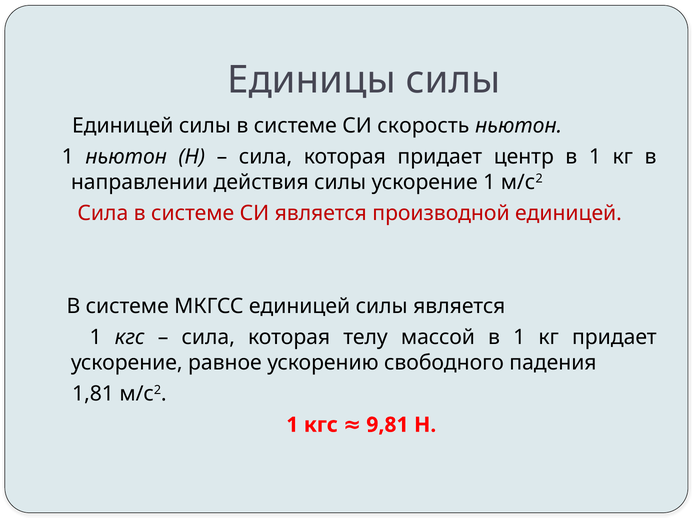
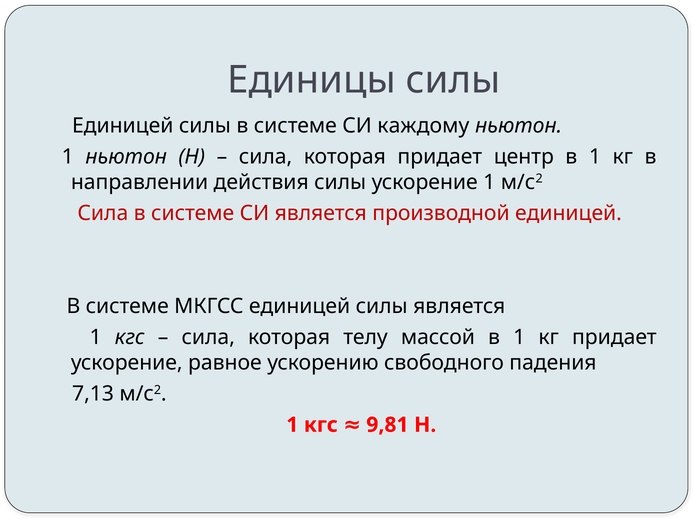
скорость: скорость -> каждому
1,81: 1,81 -> 7,13
